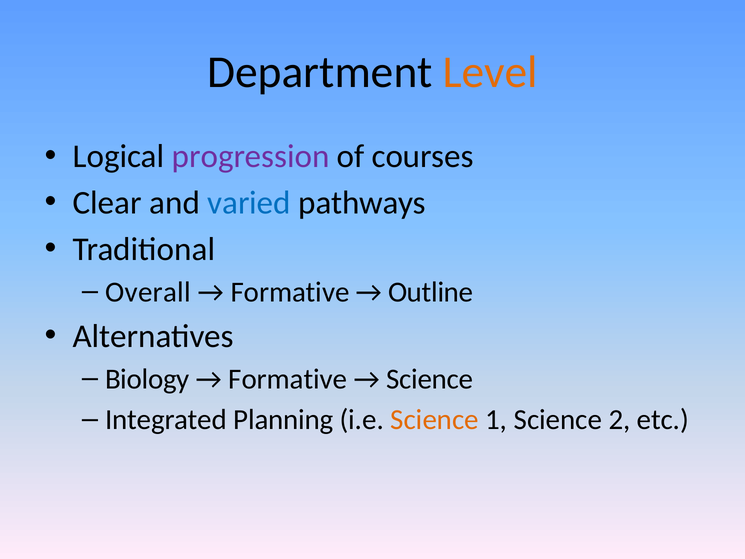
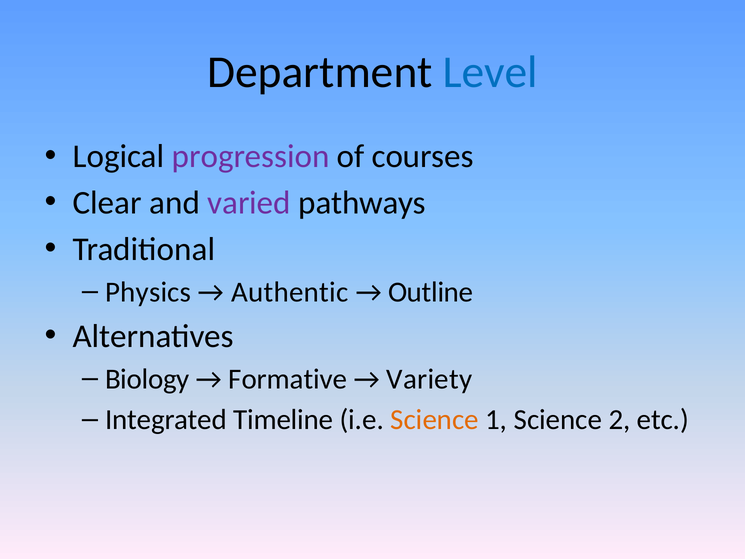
Level colour: orange -> blue
varied colour: blue -> purple
Overall: Overall -> Physics
Formative at (290, 292): Formative -> Authentic
Science at (430, 379): Science -> Variety
Planning: Planning -> Timeline
